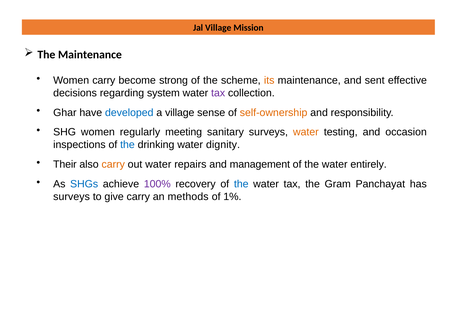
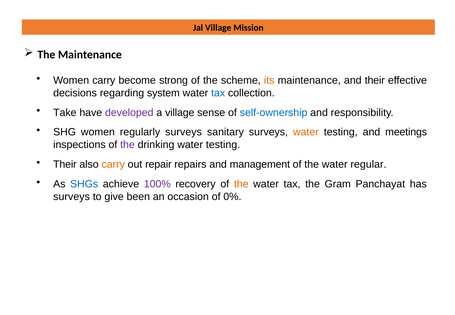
and sent: sent -> their
tax at (218, 93) colour: purple -> blue
Ghar: Ghar -> Take
developed colour: blue -> purple
self-ownership colour: orange -> blue
regularly meeting: meeting -> surveys
occasion: occasion -> meetings
the at (127, 145) colour: blue -> purple
drinking water dignity: dignity -> testing
out water: water -> repair
entirely: entirely -> regular
the at (241, 184) colour: blue -> orange
give carry: carry -> been
methods: methods -> occasion
1%: 1% -> 0%
